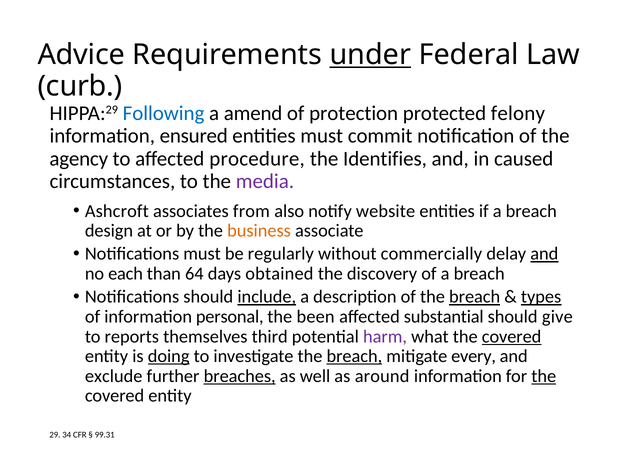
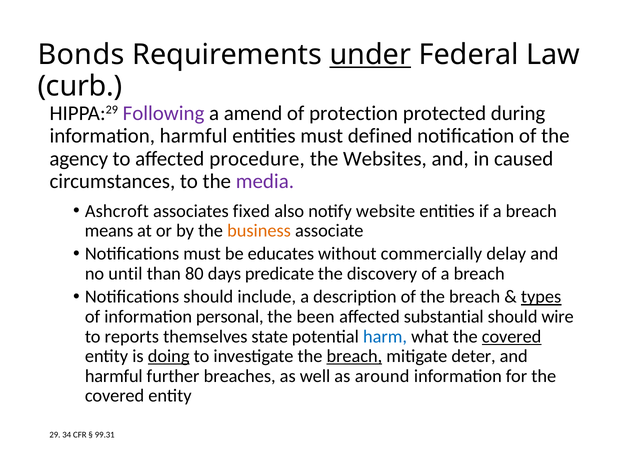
Advice: Advice -> Bonds
Following colour: blue -> purple
felony: felony -> during
information ensured: ensured -> harmful
commit: commit -> defined
Identifies: Identifies -> Websites
from: from -> fixed
design: design -> means
regularly: regularly -> educates
and at (544, 254) underline: present -> none
each: each -> until
64: 64 -> 80
obtained: obtained -> predicate
include underline: present -> none
breach at (475, 297) underline: present -> none
give: give -> wire
third: third -> state
harm colour: purple -> blue
every: every -> deter
exclude at (114, 376): exclude -> harmful
breaches underline: present -> none
the at (544, 376) underline: present -> none
